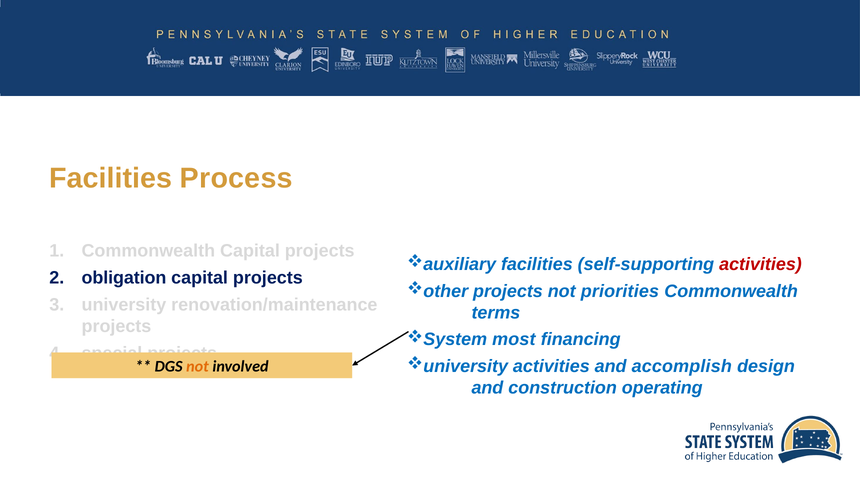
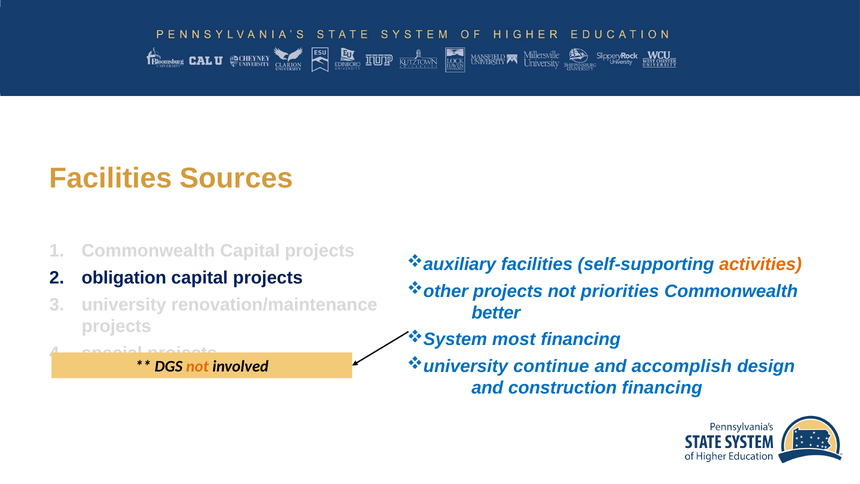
Process: Process -> Sources
activities at (761, 264) colour: red -> orange
terms: terms -> better
activities at (551, 366): activities -> continue
construction operating: operating -> financing
